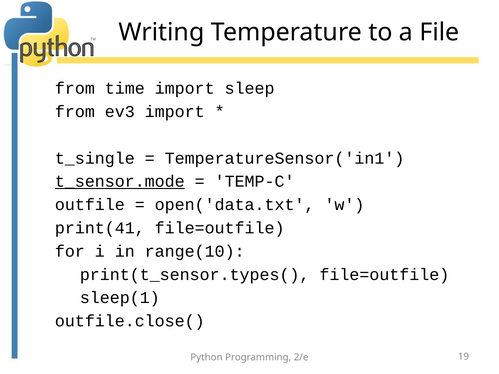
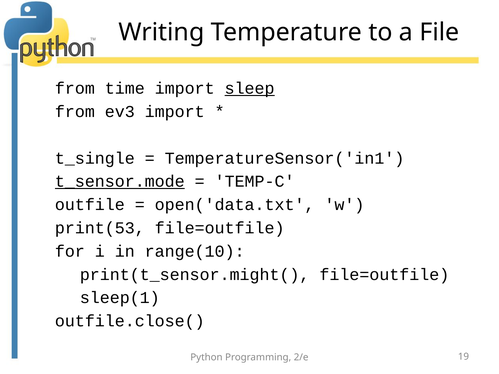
sleep underline: none -> present
print(41: print(41 -> print(53
print(t_sensor.types(: print(t_sensor.types( -> print(t_sensor.might(
